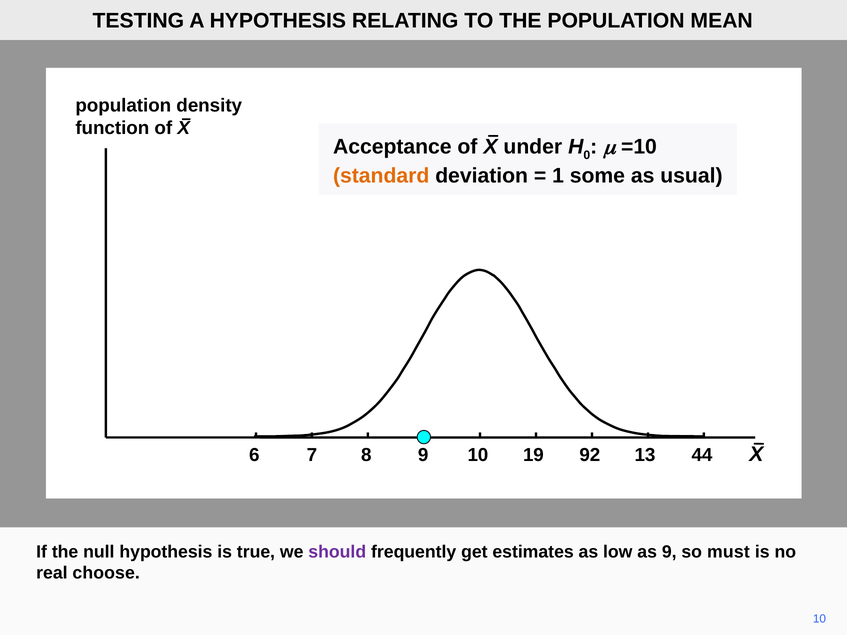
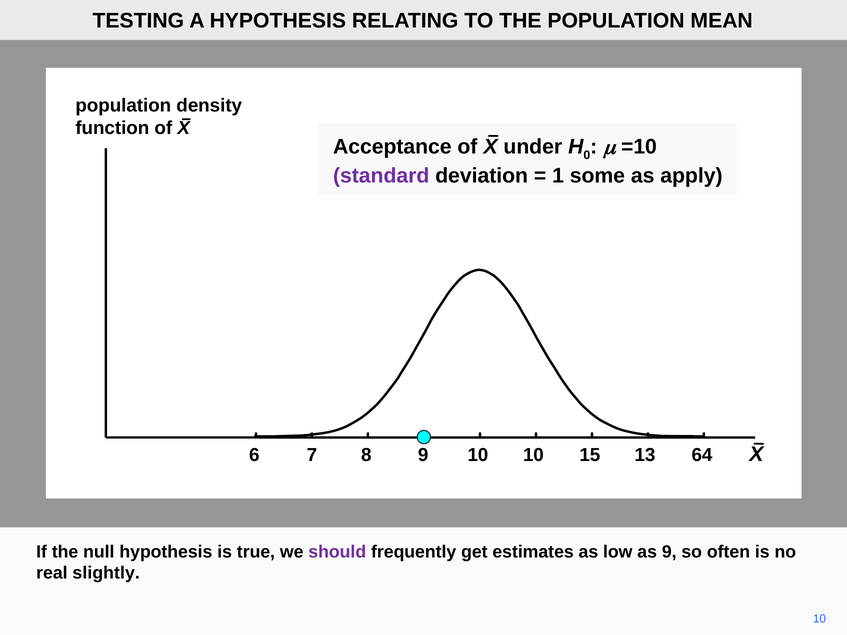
standard colour: orange -> purple
usual: usual -> apply
10 19: 19 -> 10
92: 92 -> 15
44: 44 -> 64
must: must -> often
choose: choose -> slightly
